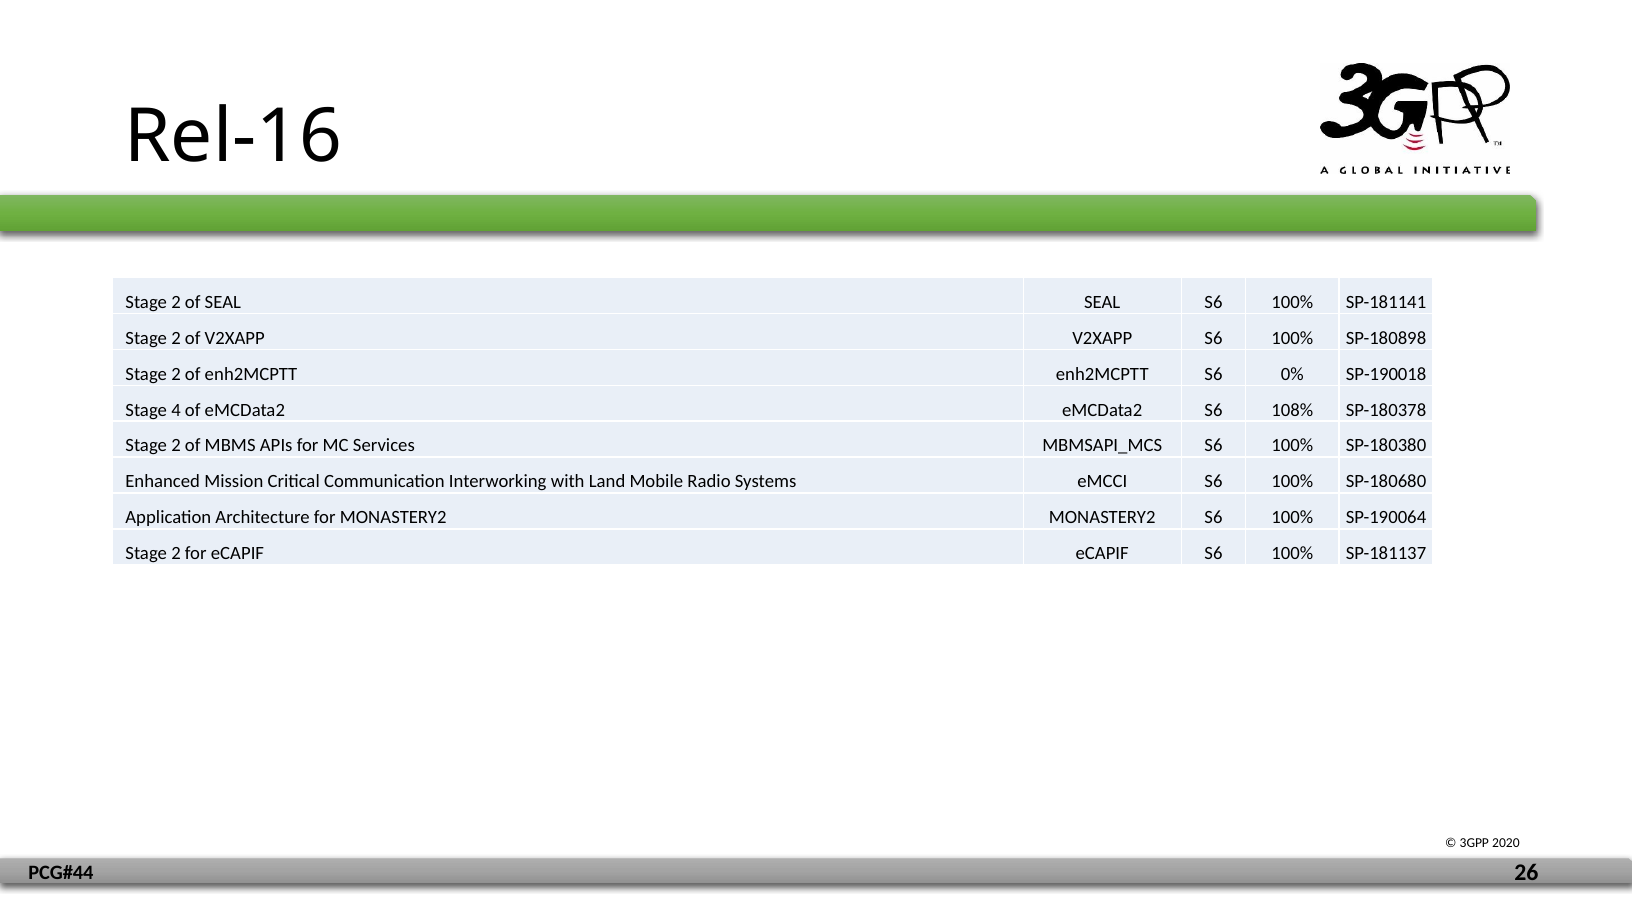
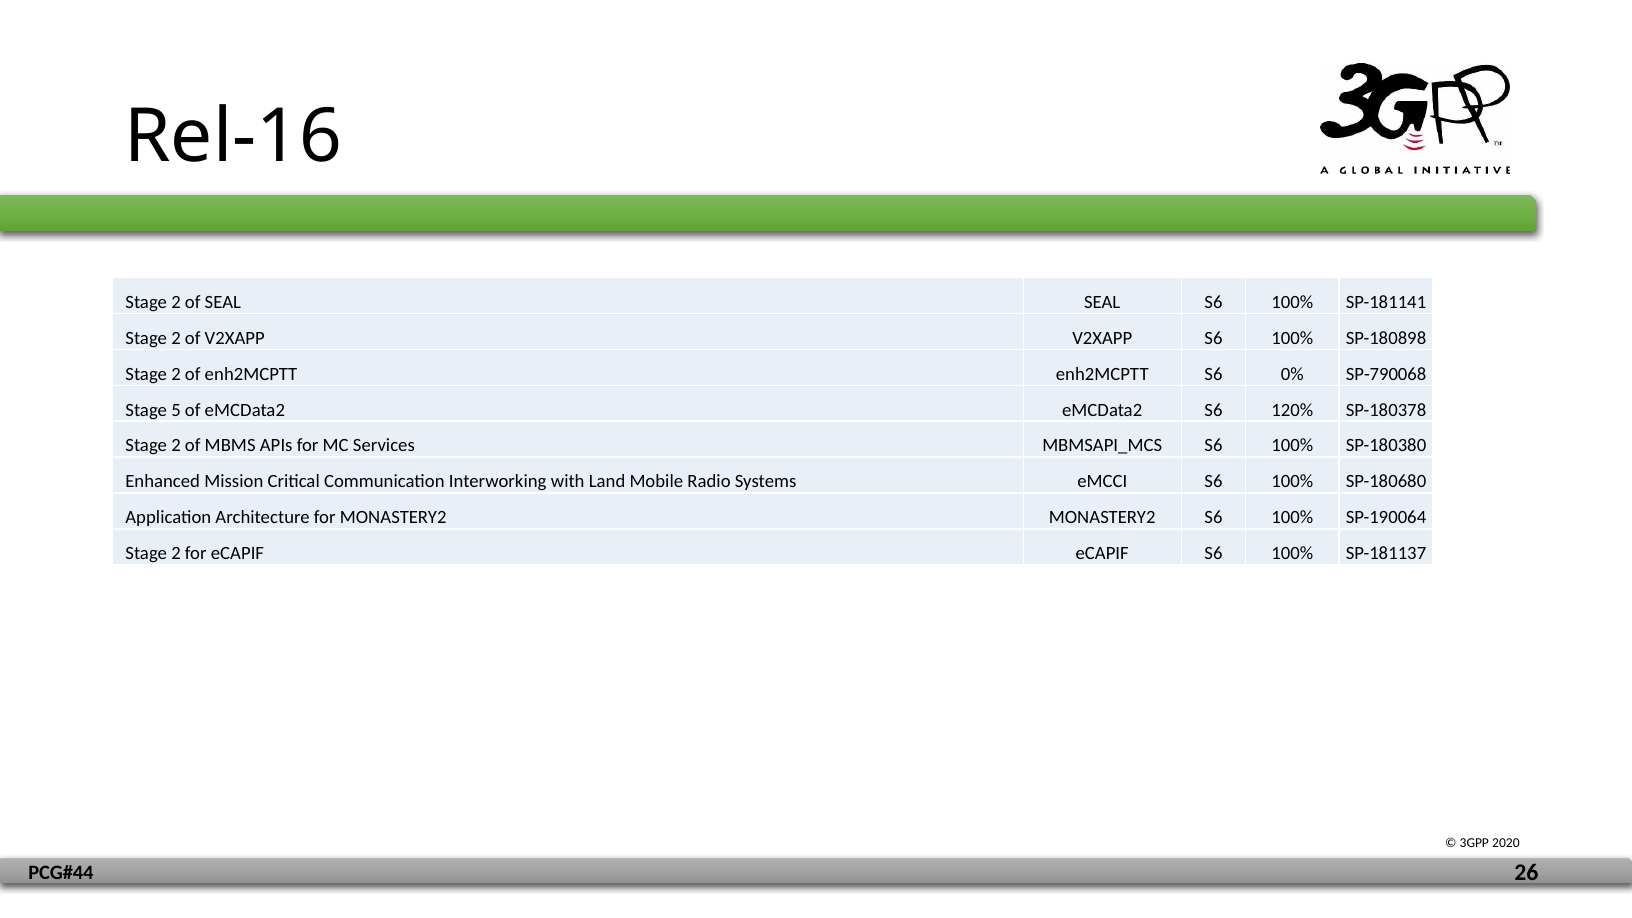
SP-190018: SP-190018 -> SP-790068
4: 4 -> 5
108%: 108% -> 120%
